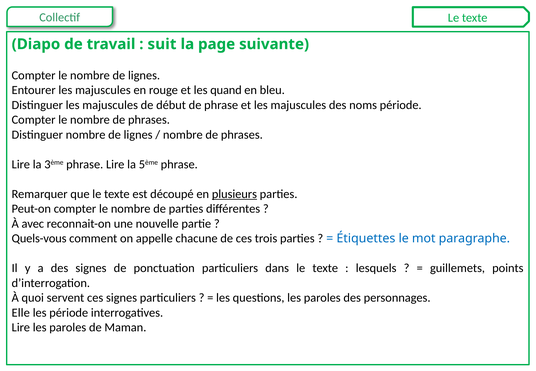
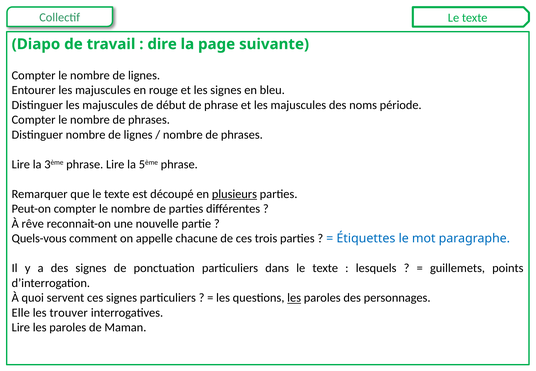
suit: suit -> dire
les quand: quand -> signes
avec: avec -> rêve
les at (294, 298) underline: none -> present
les période: période -> trouver
